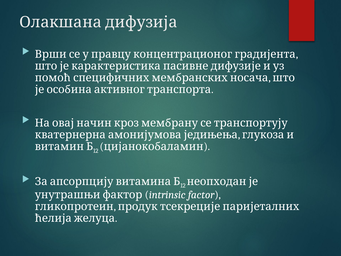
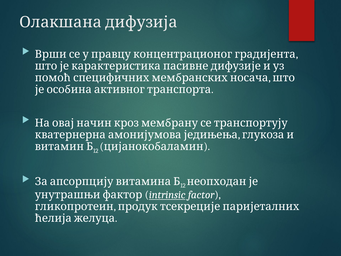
intrinsic underline: none -> present
